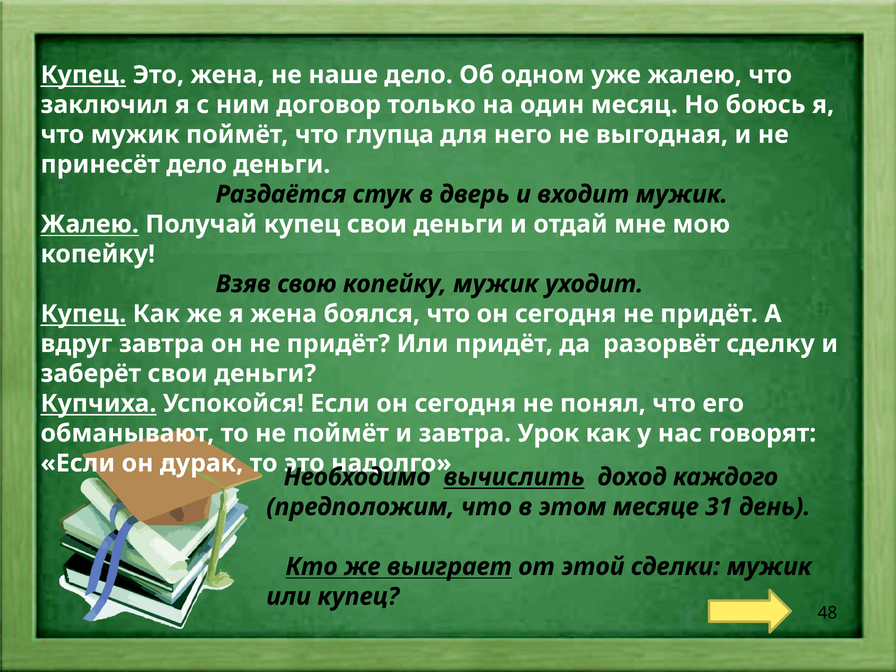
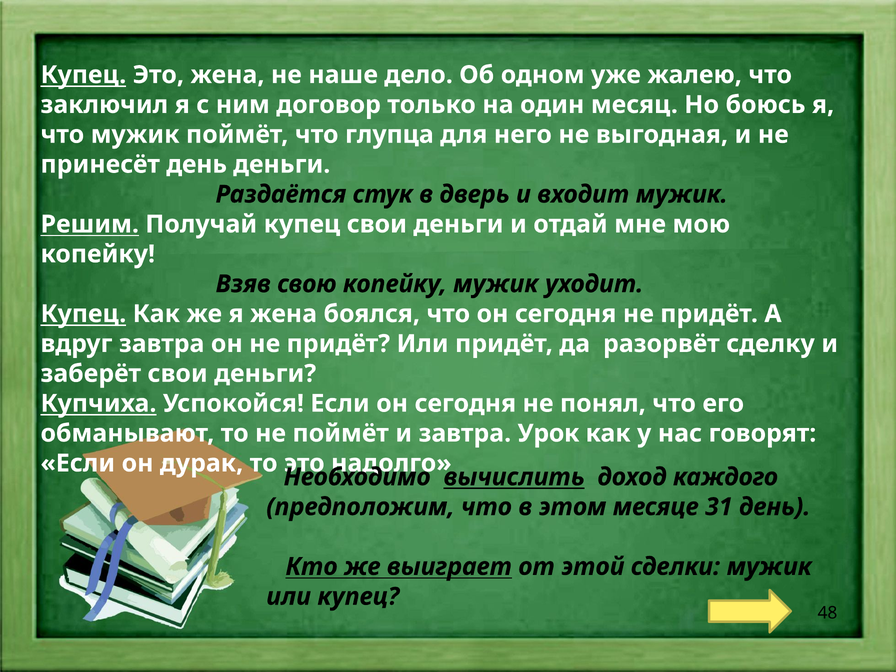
принесёт дело: дело -> день
Жалею at (90, 224): Жалею -> Решим
